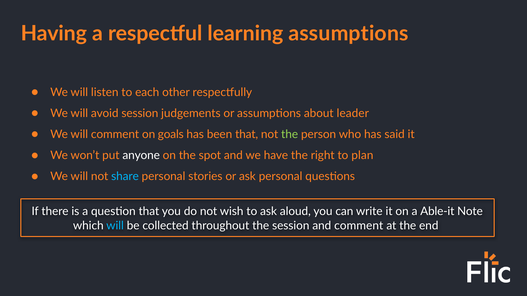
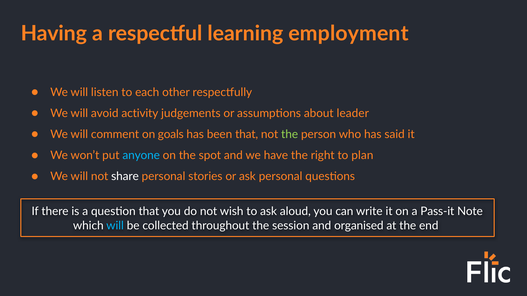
learning assumptions: assumptions -> employment
avoid session: session -> activity
anyone colour: white -> light blue
share colour: light blue -> white
Able-it: Able-it -> Pass-it
and comment: comment -> organised
